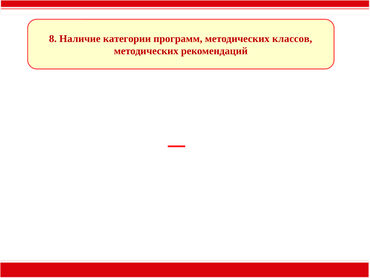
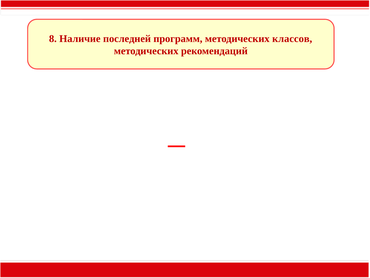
категории: категории -> последней
